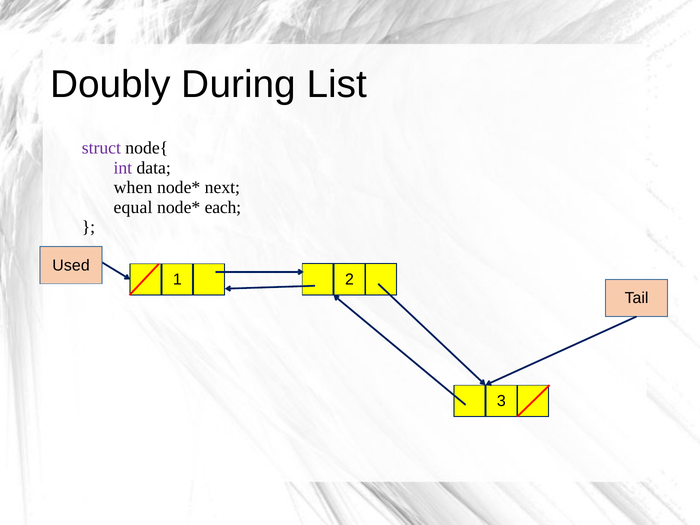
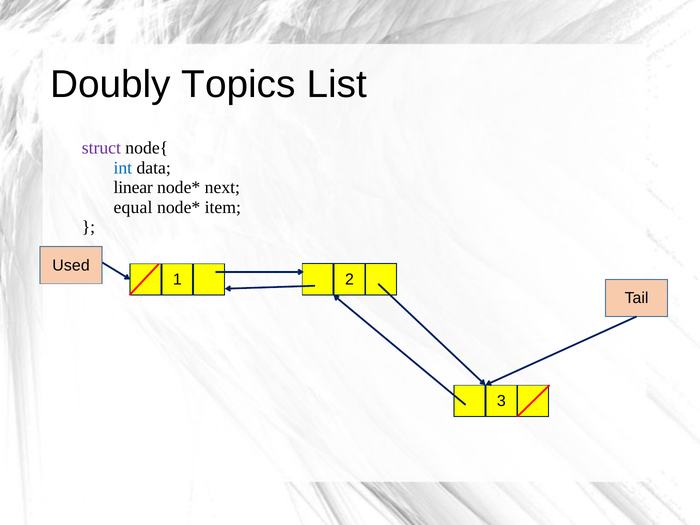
During: During -> Topics
int colour: purple -> blue
when: when -> linear
each: each -> item
